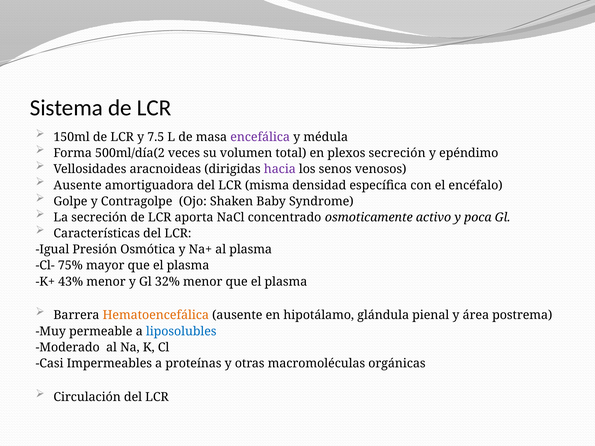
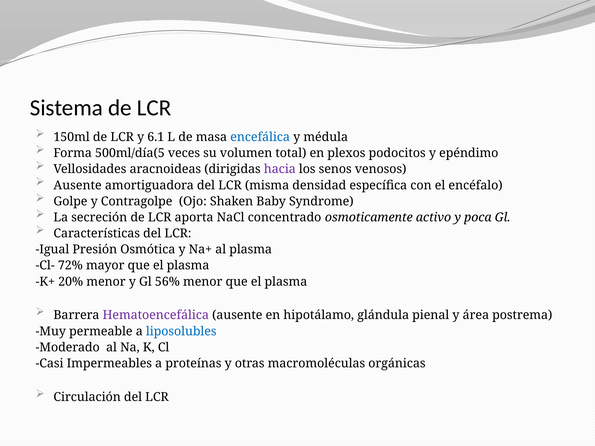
7.5: 7.5 -> 6.1
encefálica colour: purple -> blue
500ml/día(2: 500ml/día(2 -> 500ml/día(5
plexos secreción: secreción -> podocitos
75%: 75% -> 72%
43%: 43% -> 20%
32%: 32% -> 56%
Hematoencefálica colour: orange -> purple
